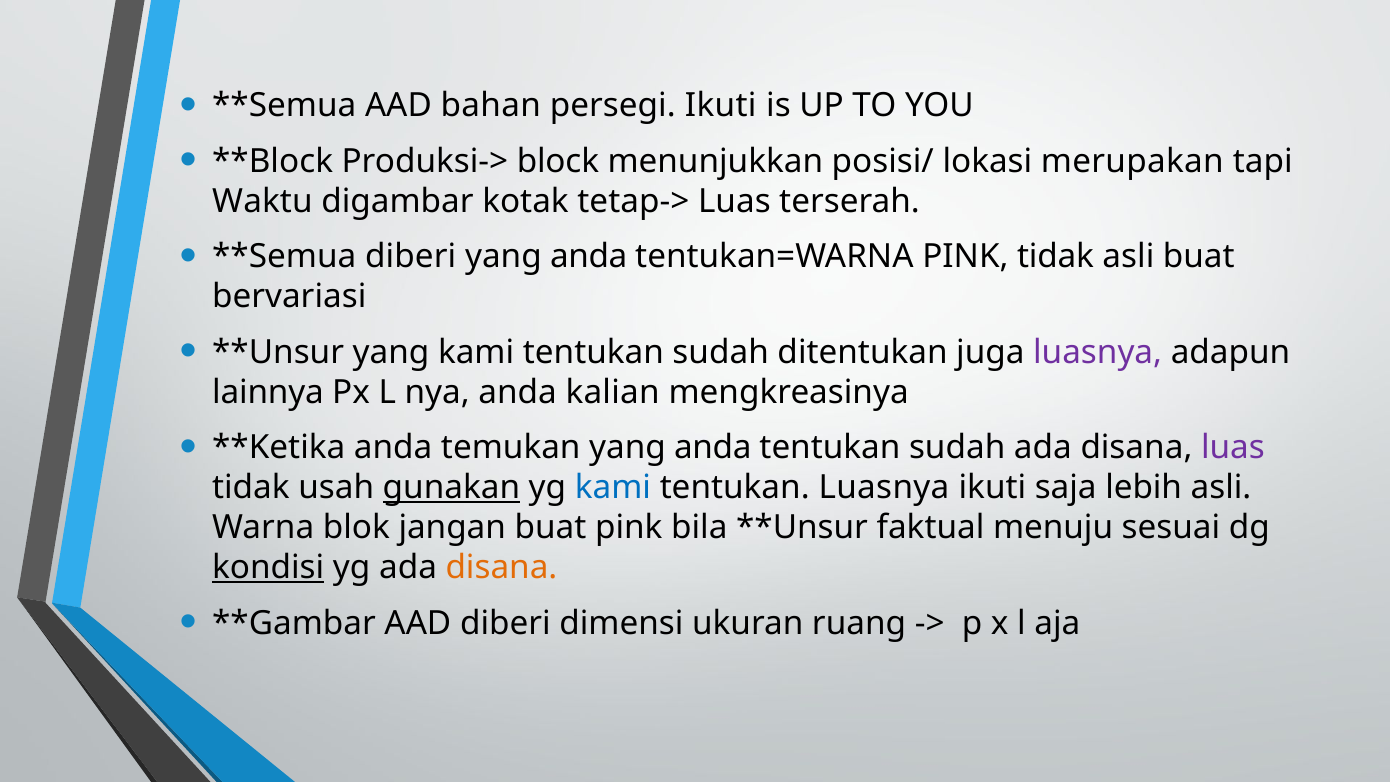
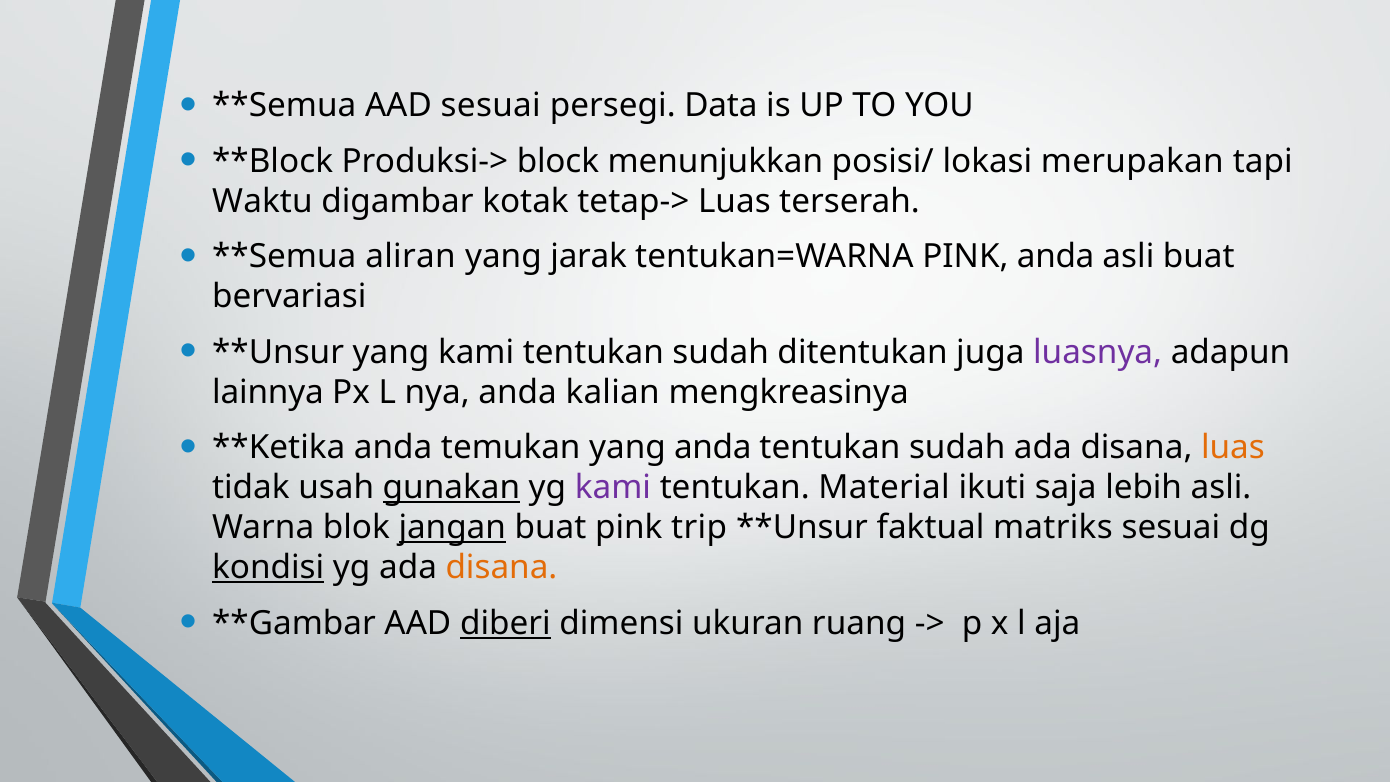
AAD bahan: bahan -> sesuai
persegi Ikuti: Ikuti -> Data
diberi at (411, 257): diberi -> aliran
anda at (589, 257): anda -> jarak
PINK tidak: tidak -> anda
luas at (1233, 448) colour: purple -> orange
kami at (613, 488) colour: blue -> purple
tentukan Luasnya: Luasnya -> Material
jangan underline: none -> present
bila: bila -> trip
menuju: menuju -> matriks
diberi at (505, 623) underline: none -> present
